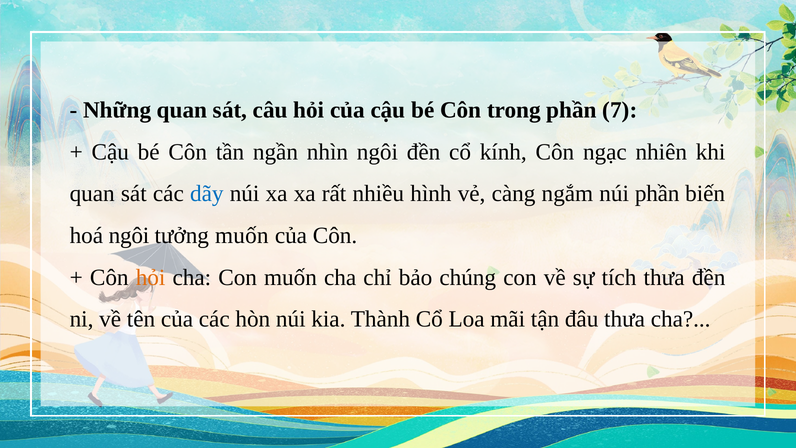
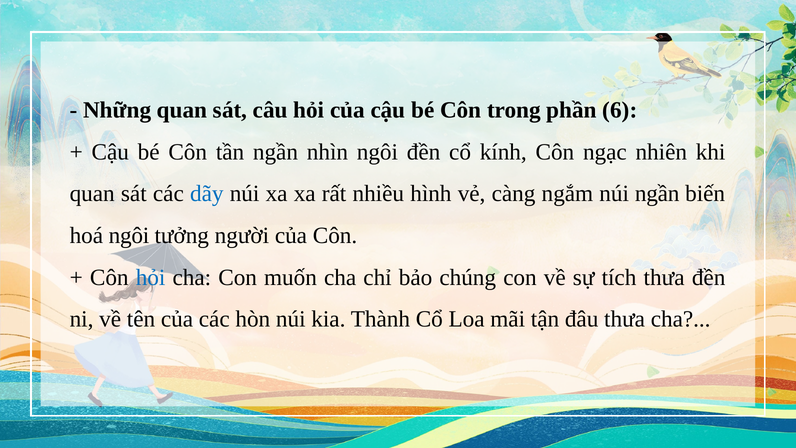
7: 7 -> 6
núi phần: phần -> ngần
tưởng muốn: muốn -> người
hỏi at (151, 277) colour: orange -> blue
